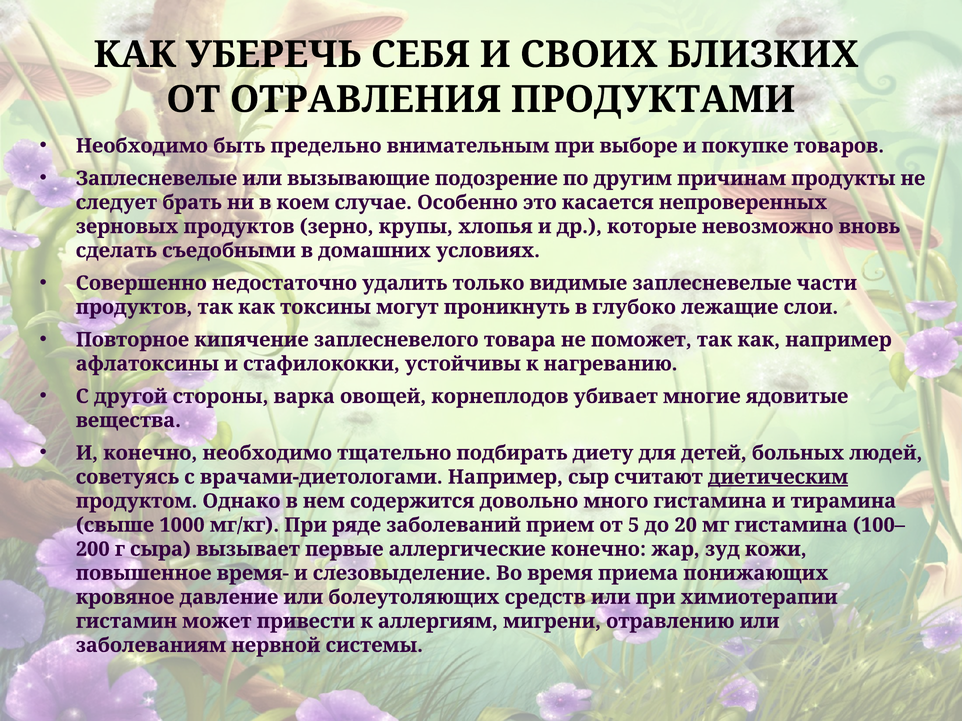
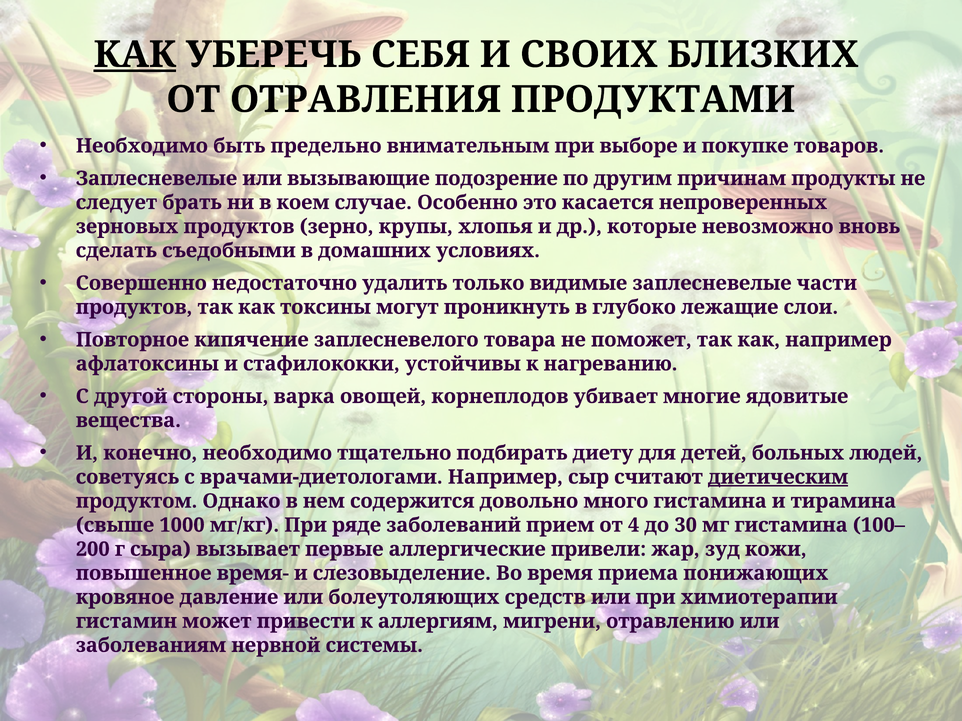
КАК at (135, 55) underline: none -> present
5: 5 -> 4
20: 20 -> 30
аллергические конечно: конечно -> привели
